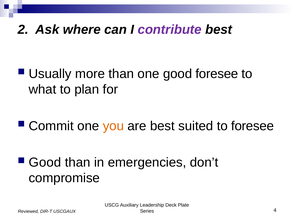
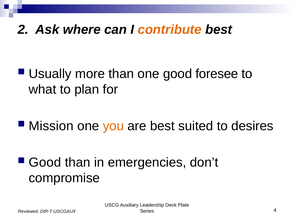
contribute colour: purple -> orange
Commit: Commit -> Mission
to foresee: foresee -> desires
